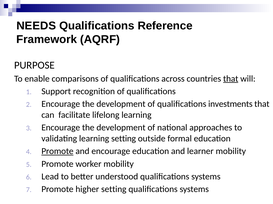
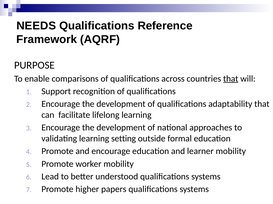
investments: investments -> adaptability
Promote at (57, 152) underline: present -> none
higher setting: setting -> papers
